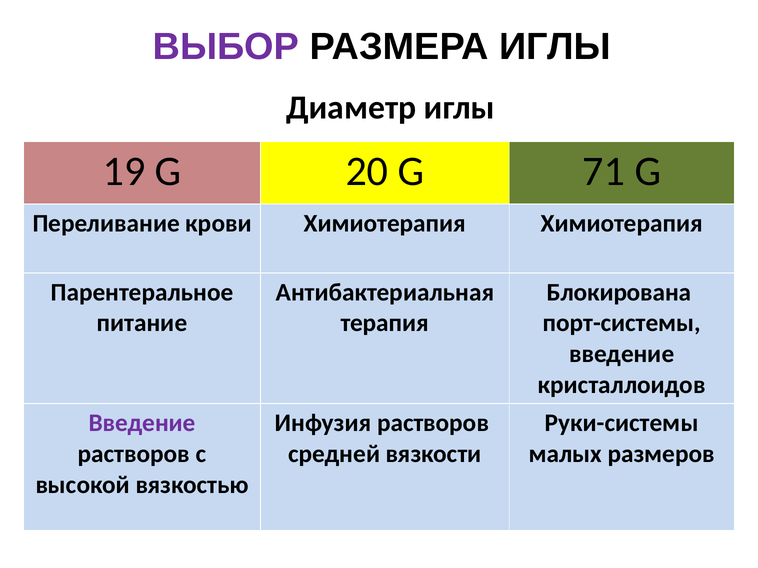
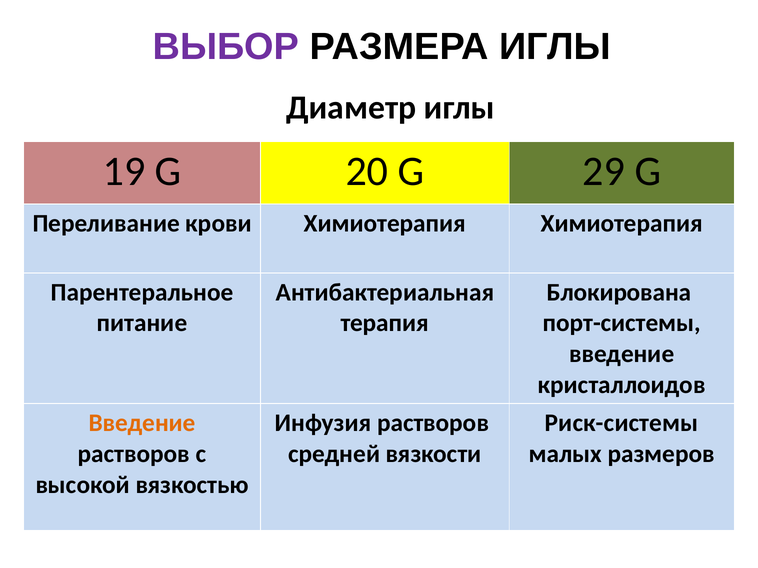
71: 71 -> 29
Введение at (142, 423) colour: purple -> orange
Руки-системы: Руки-системы -> Риск-системы
